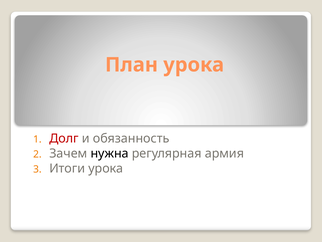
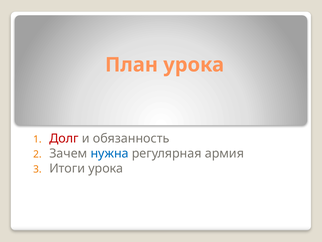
нужна colour: black -> blue
